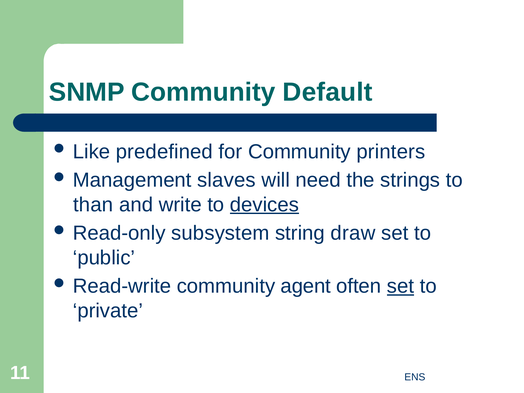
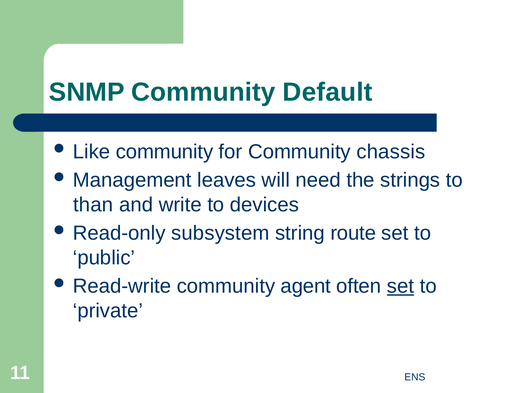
Like predefined: predefined -> community
printers: printers -> chassis
slaves: slaves -> leaves
devices underline: present -> none
draw: draw -> route
